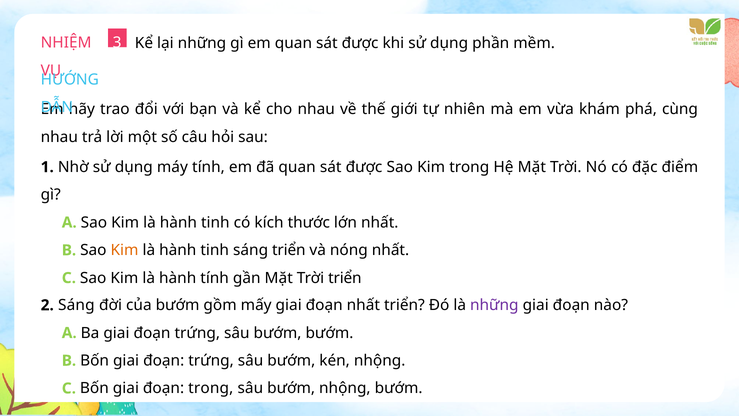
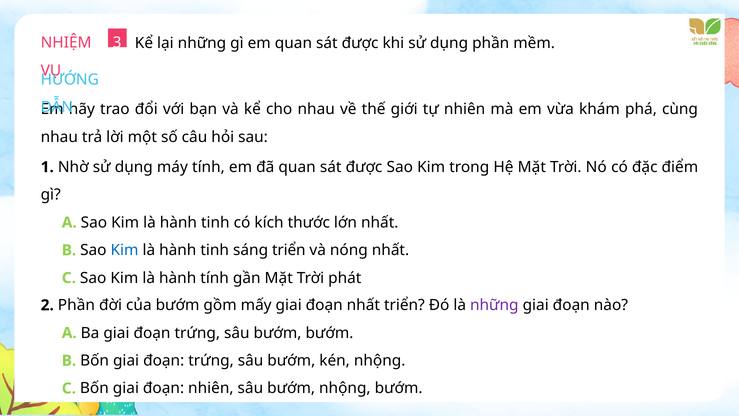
Kim at (124, 250) colour: orange -> blue
Trời triển: triển -> phát
2 Sáng: Sáng -> Phần
đoạn trong: trong -> nhiên
